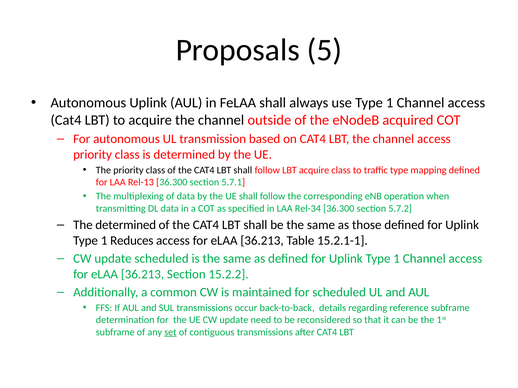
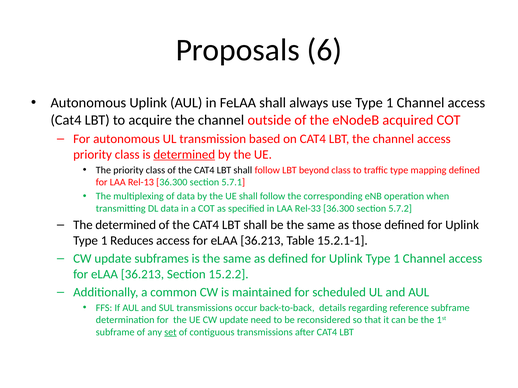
5: 5 -> 6
determined at (184, 155) underline: none -> present
LBT acquire: acquire -> beyond
Rel-34: Rel-34 -> Rel-33
update scheduled: scheduled -> subframes
